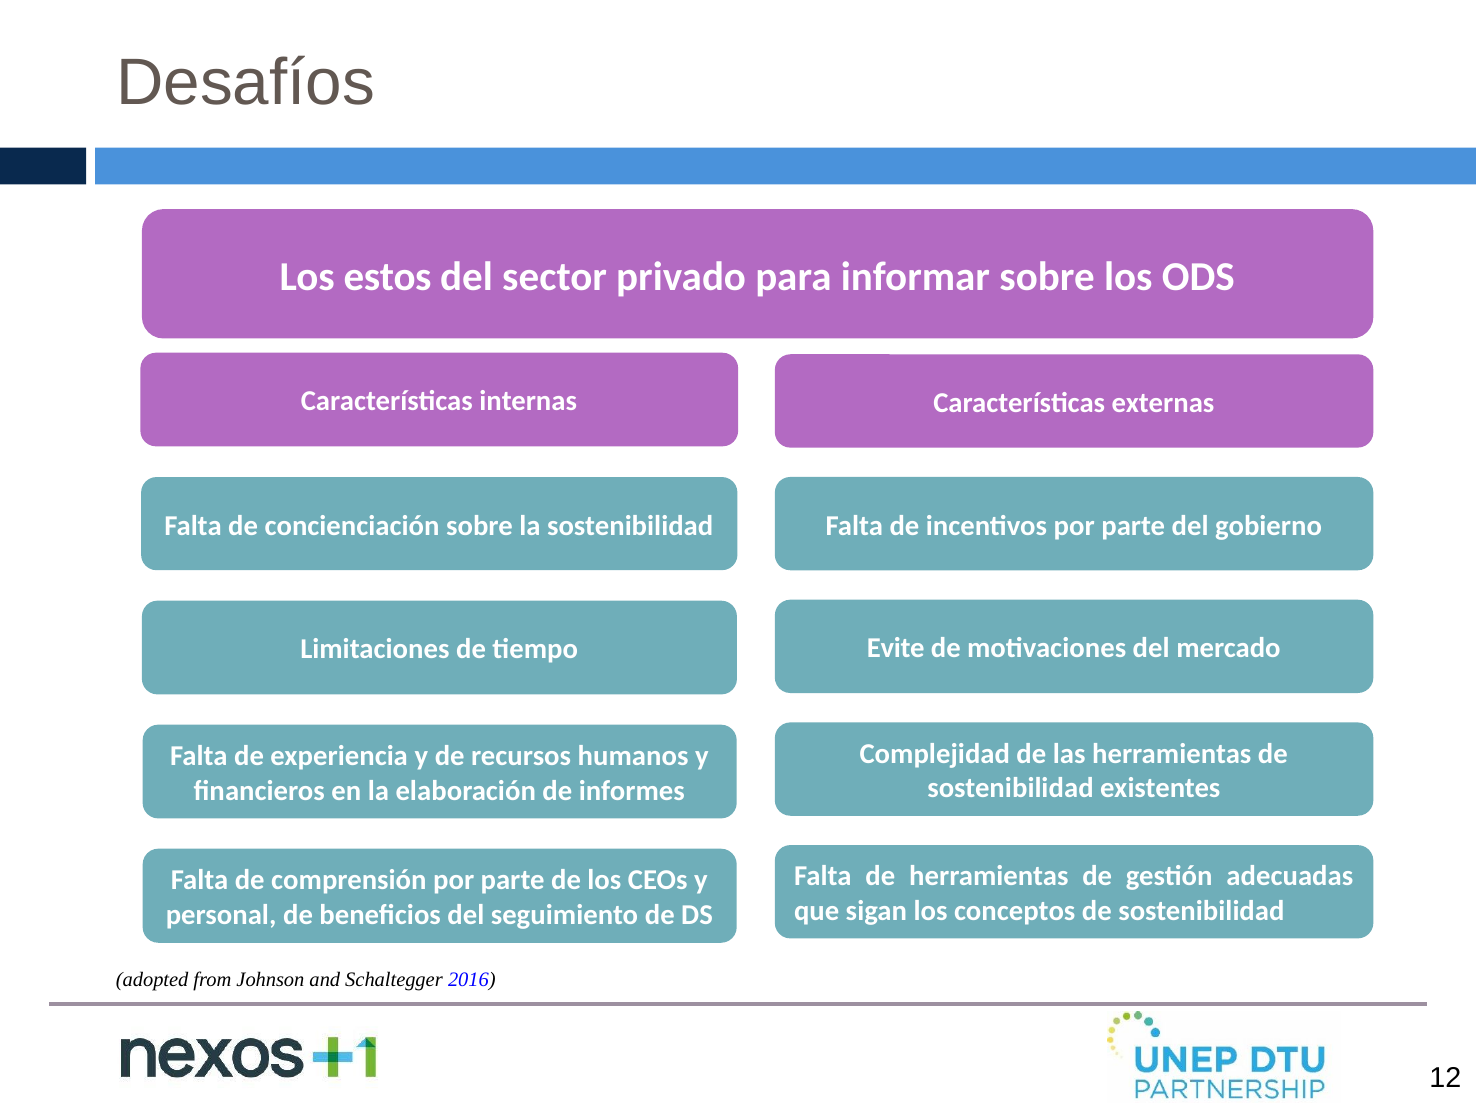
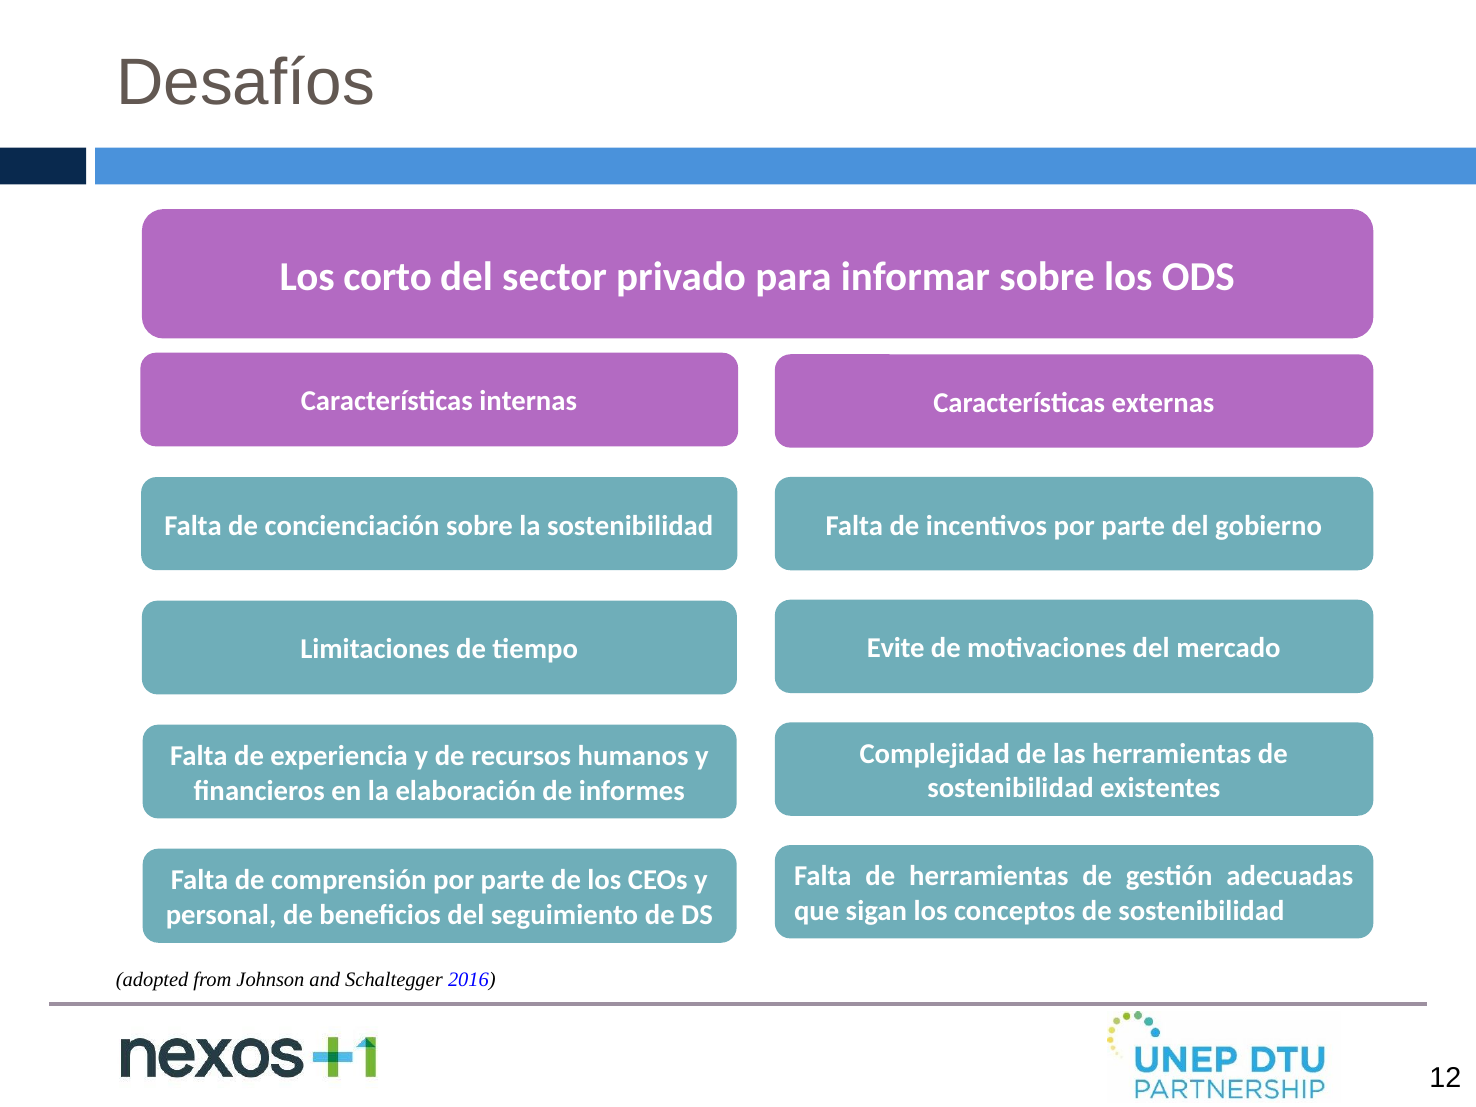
estos: estos -> corto
